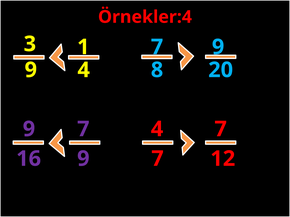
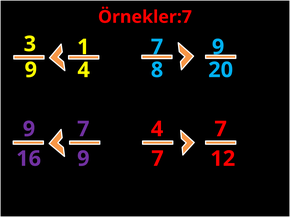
Örnekler:4: Örnekler:4 -> Örnekler:7
